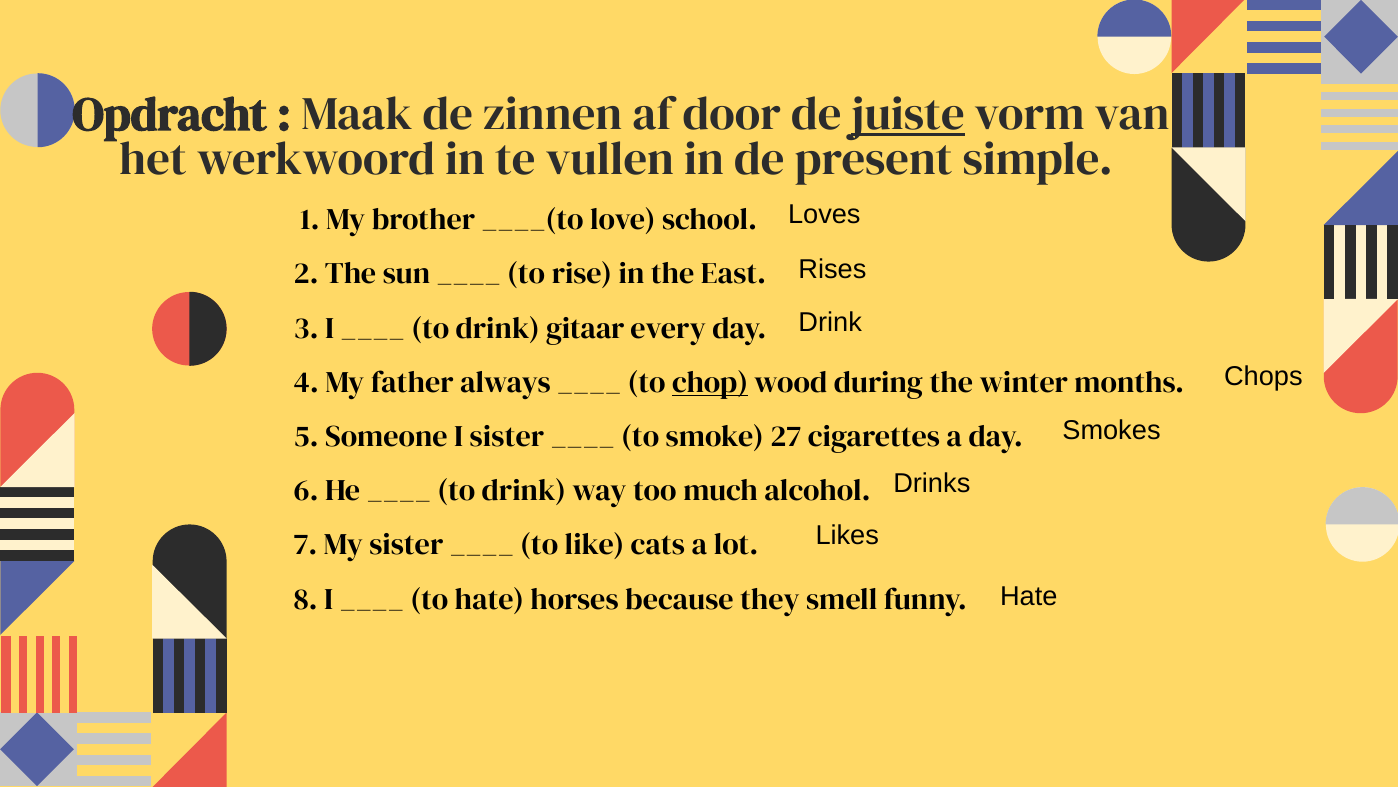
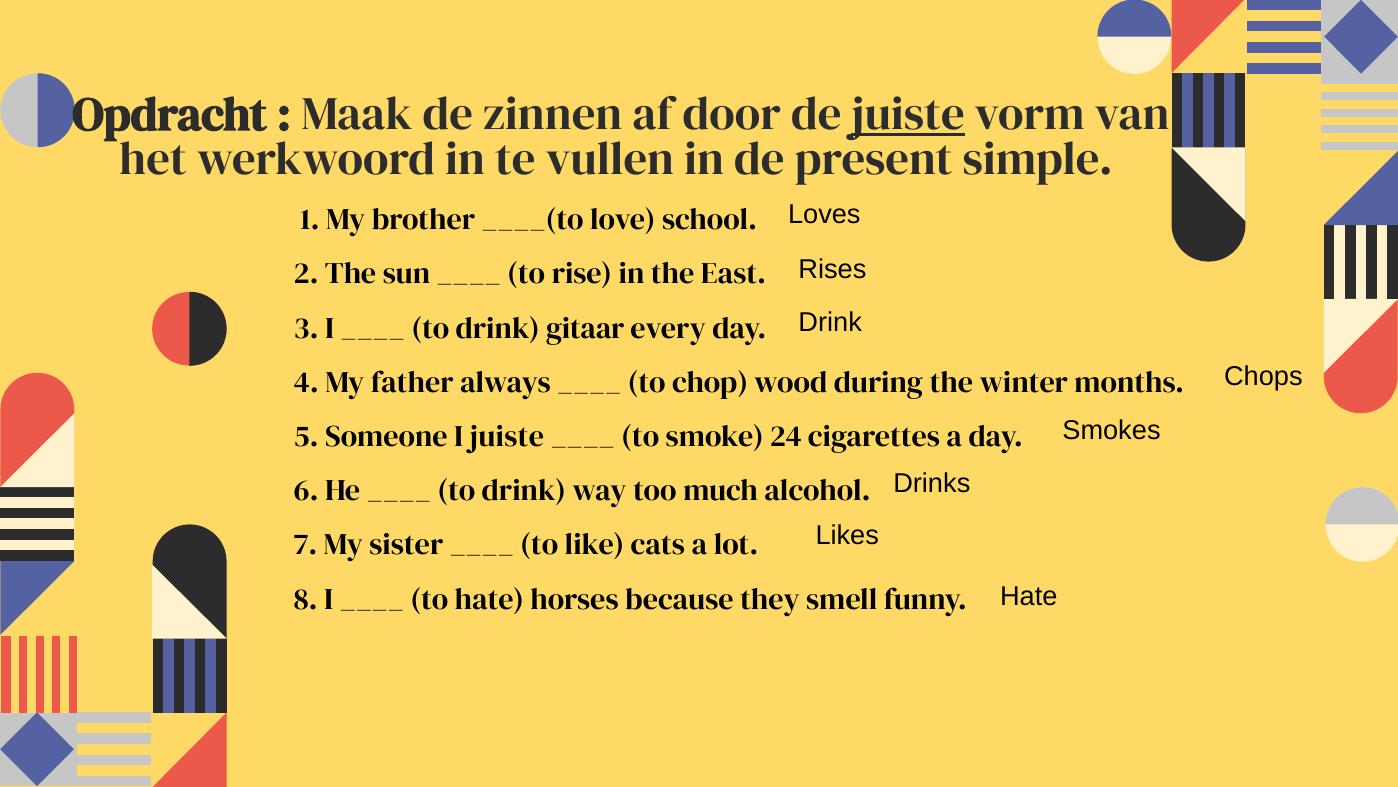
chop underline: present -> none
I sister: sister -> juiste
27: 27 -> 24
